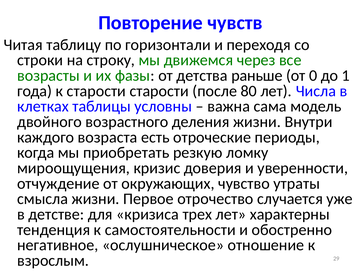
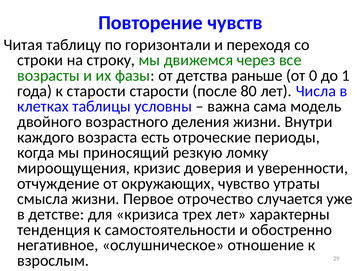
приобретать: приобретать -> приносящий
